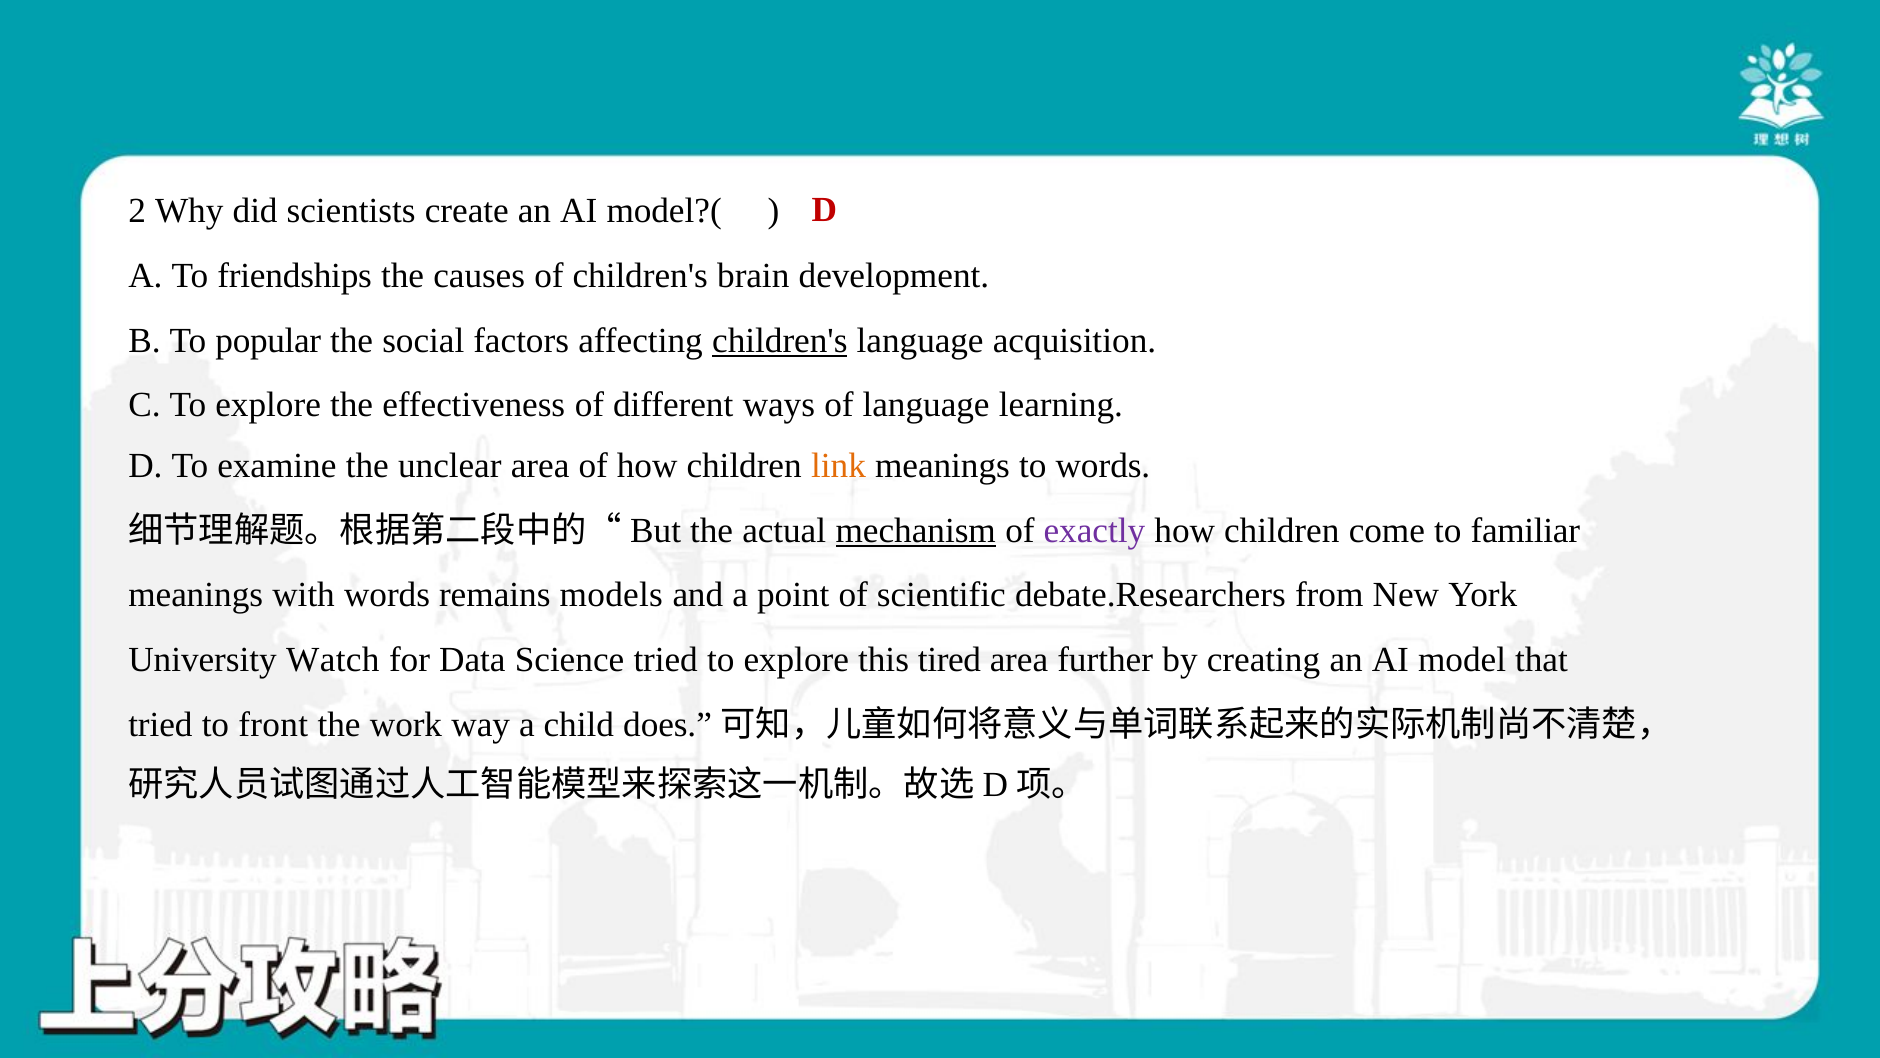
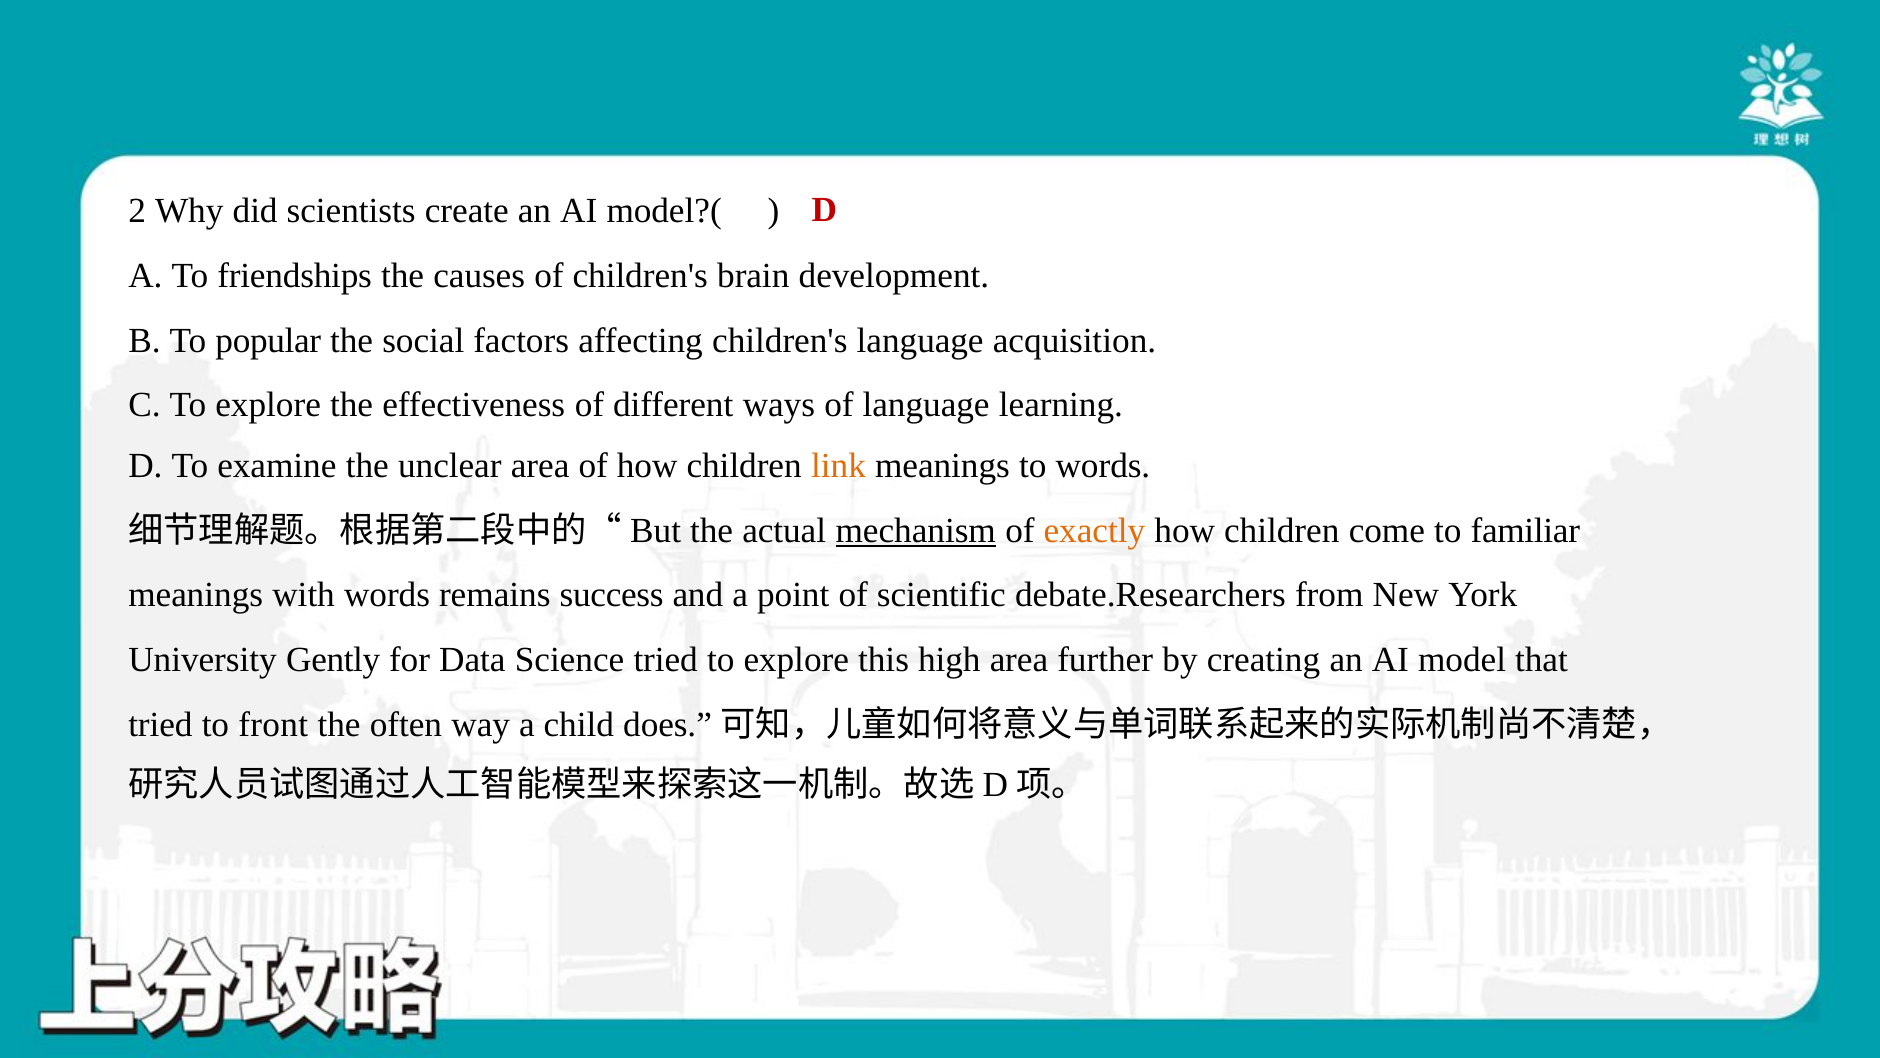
children's at (780, 340) underline: present -> none
exactly colour: purple -> orange
models: models -> success
Watch: Watch -> Gently
tired: tired -> high
work: work -> often
